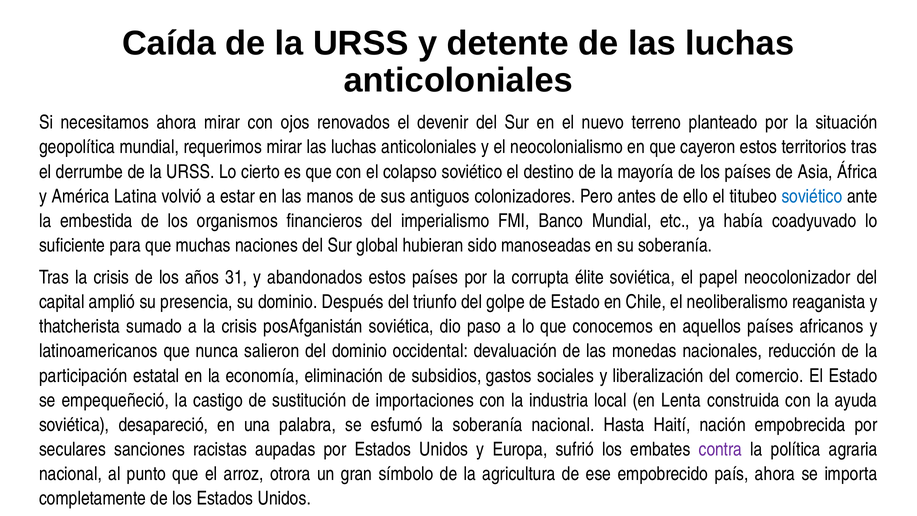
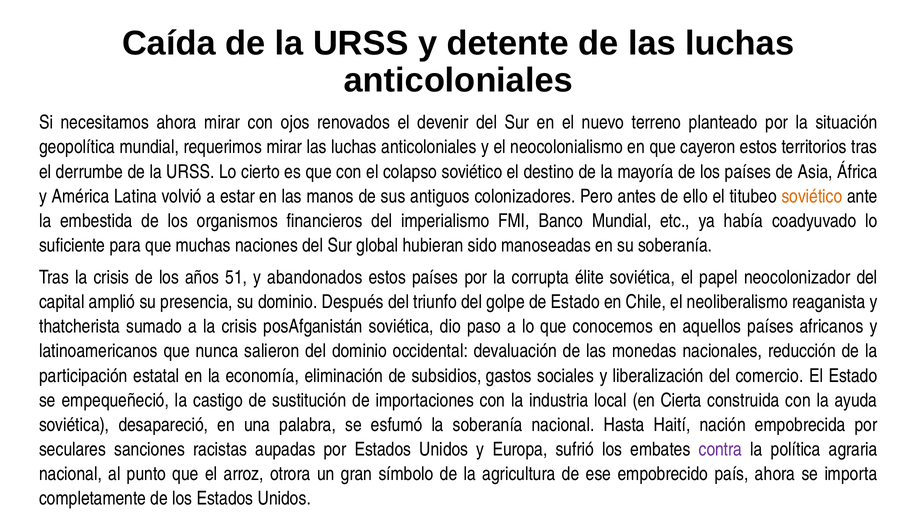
soviético at (812, 196) colour: blue -> orange
31: 31 -> 51
Lenta: Lenta -> Cierta
